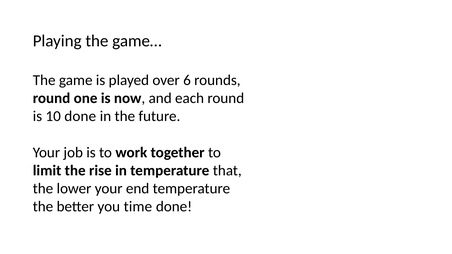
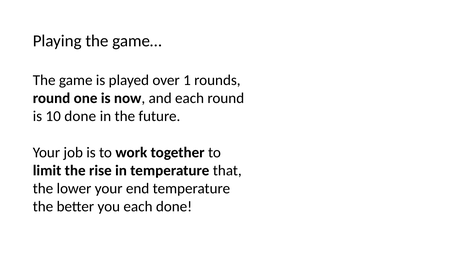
6: 6 -> 1
you time: time -> each
